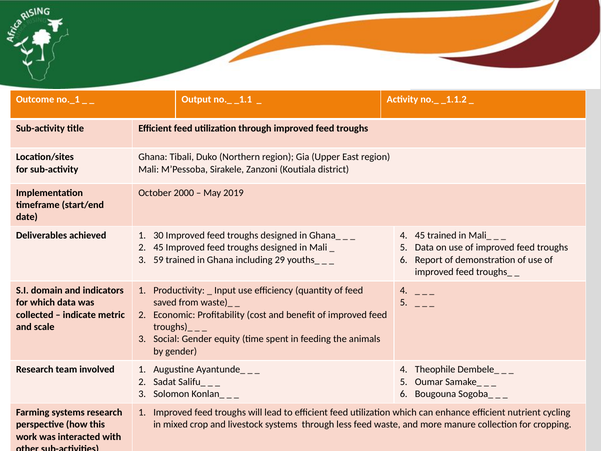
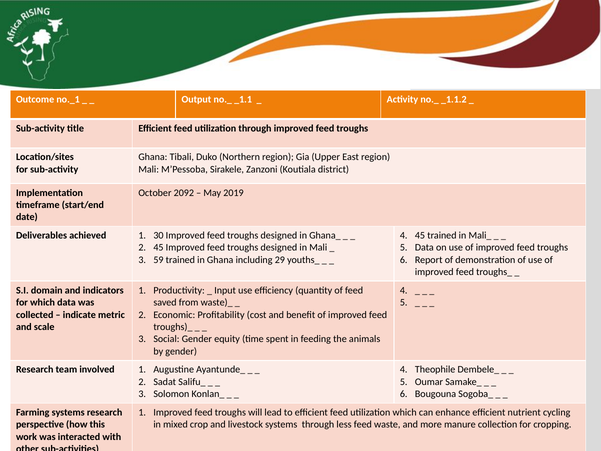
2000: 2000 -> 2092
